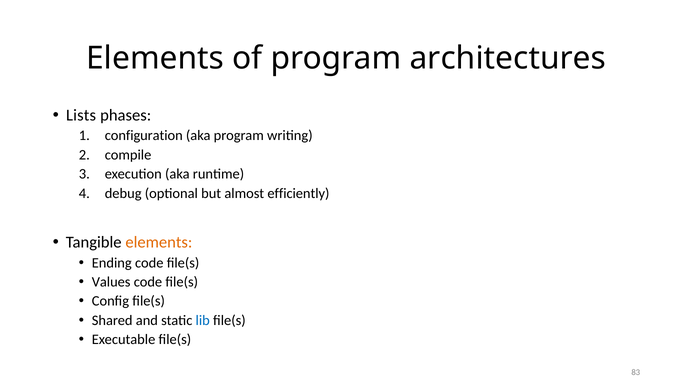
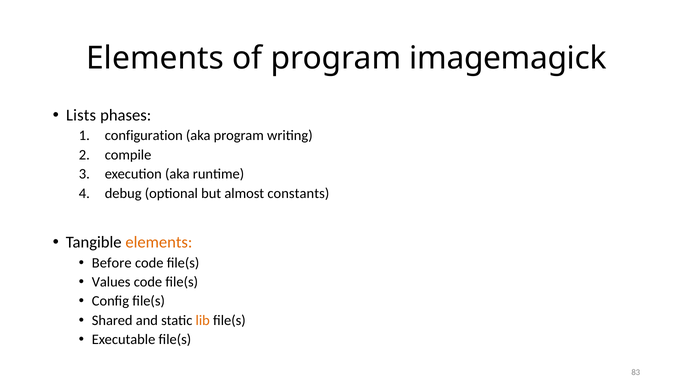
architectures: architectures -> imagemagick
efficiently: efficiently -> constants
Ending: Ending -> Before
lib colour: blue -> orange
